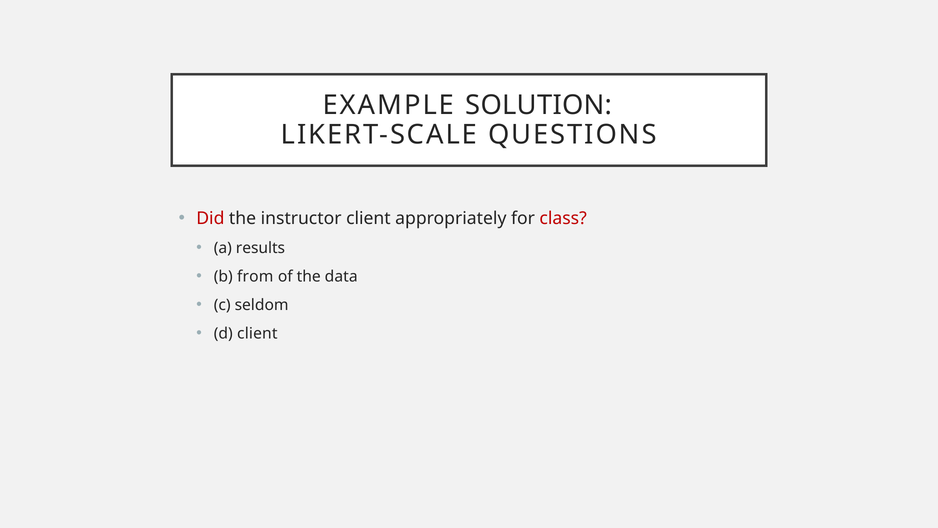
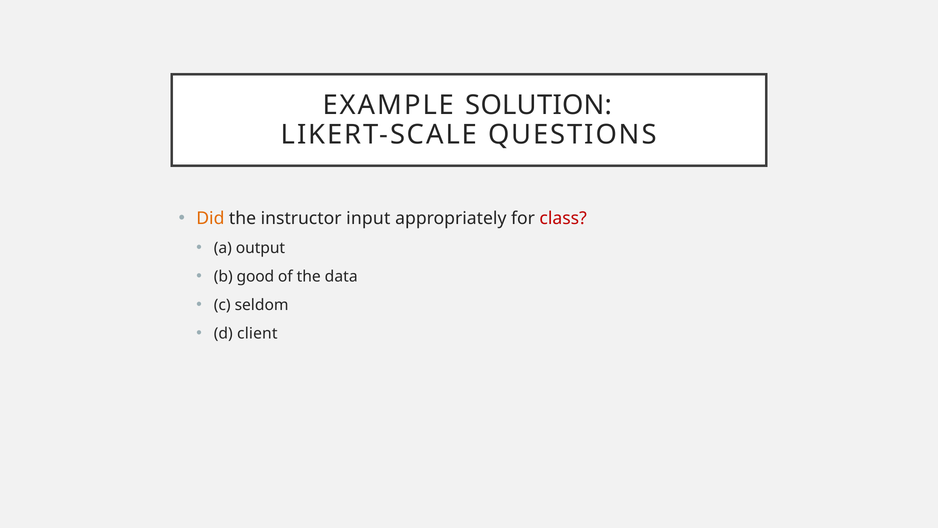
Did colour: red -> orange
instructor client: client -> input
results: results -> output
from: from -> good
